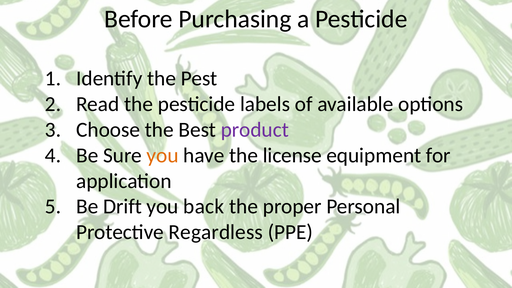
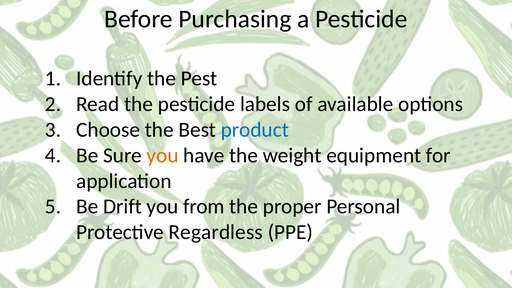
product colour: purple -> blue
license: license -> weight
back: back -> from
